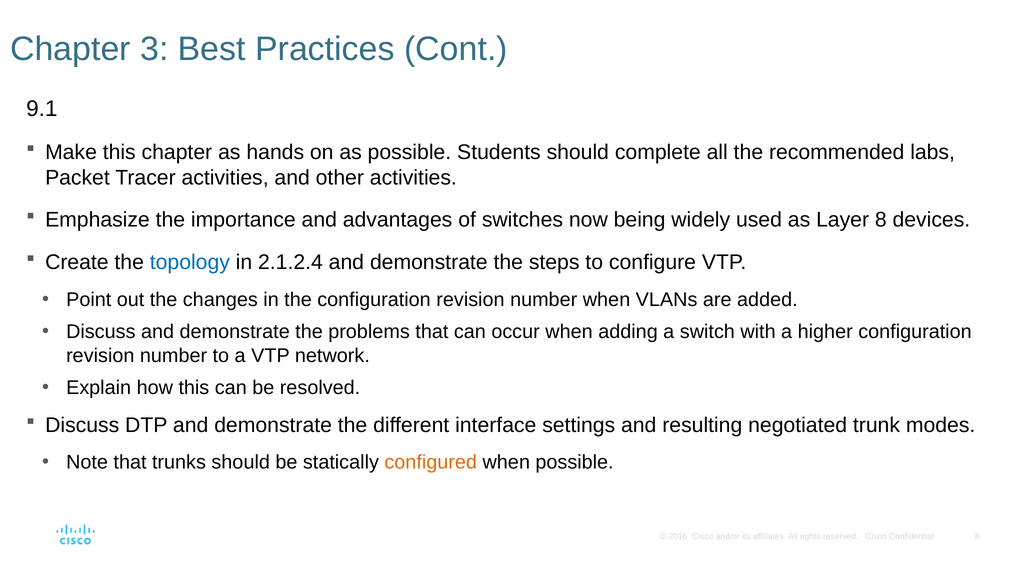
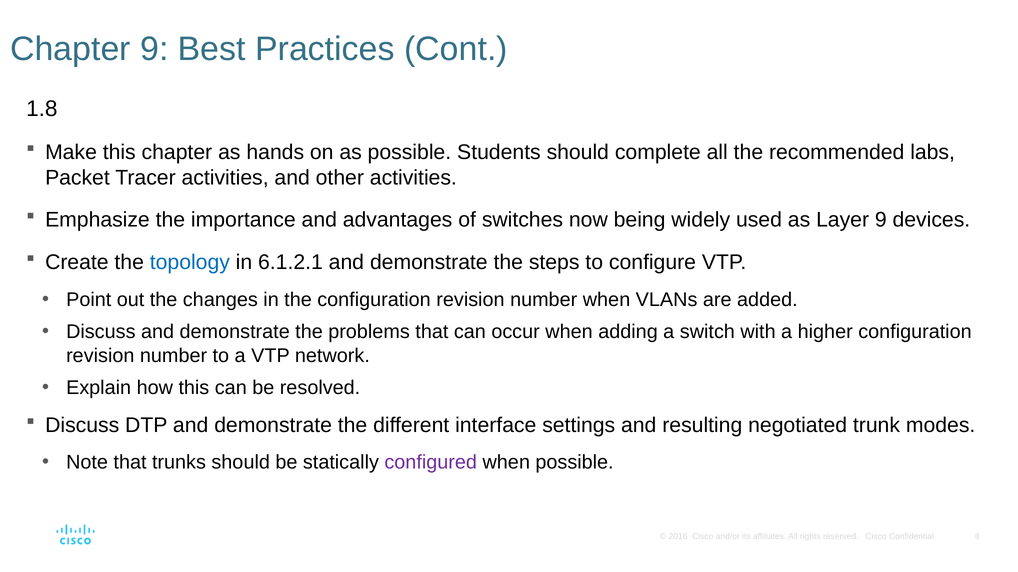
Chapter 3: 3 -> 9
9.1: 9.1 -> 1.8
Layer 8: 8 -> 9
2.1.2.4: 2.1.2.4 -> 6.1.2.1
configured colour: orange -> purple
